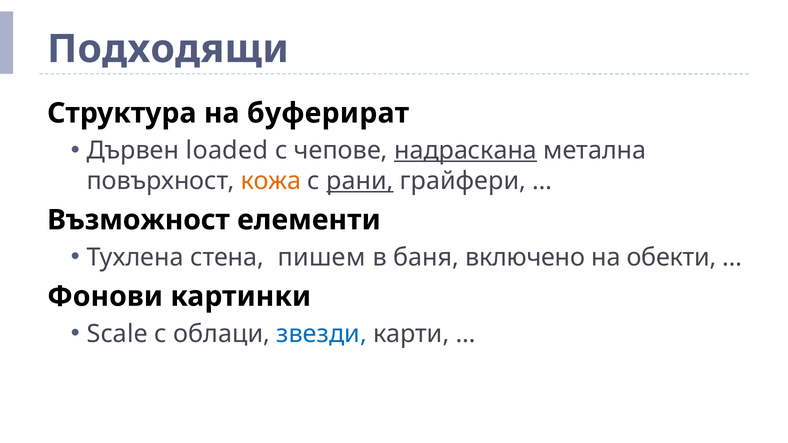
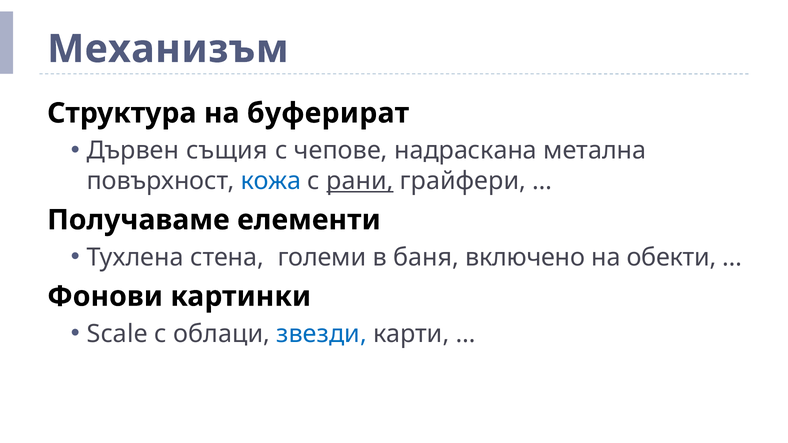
Подходящи: Подходящи -> Механизъм
loaded: loaded -> същия
надраскана underline: present -> none
кожа colour: orange -> blue
Възможност: Възможност -> Получаваме
пишем: пишем -> големи
